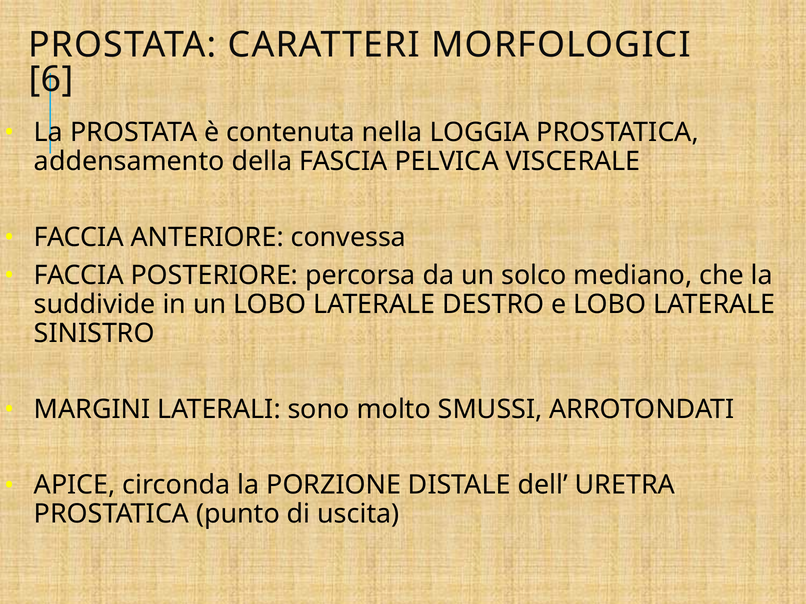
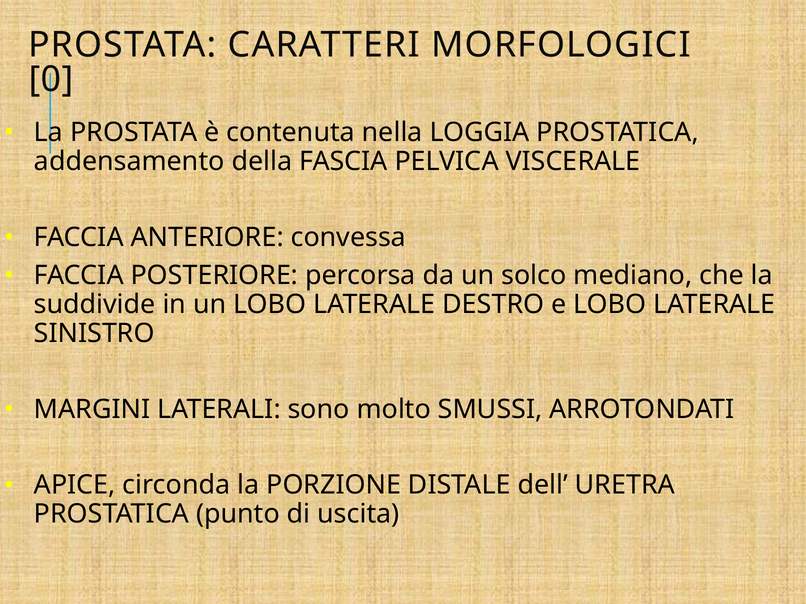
6: 6 -> 0
